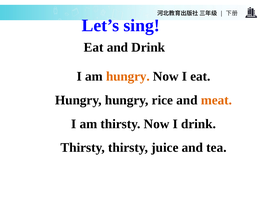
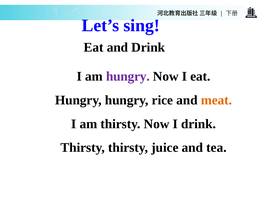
hungry at (128, 76) colour: orange -> purple
